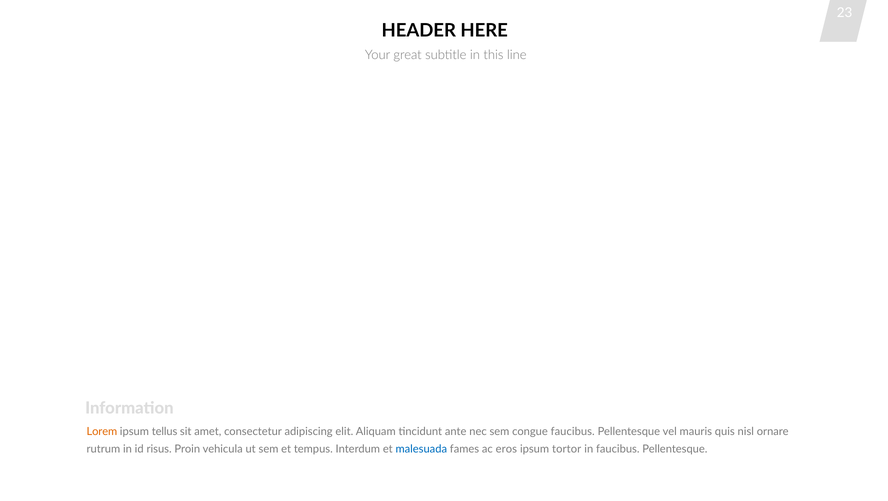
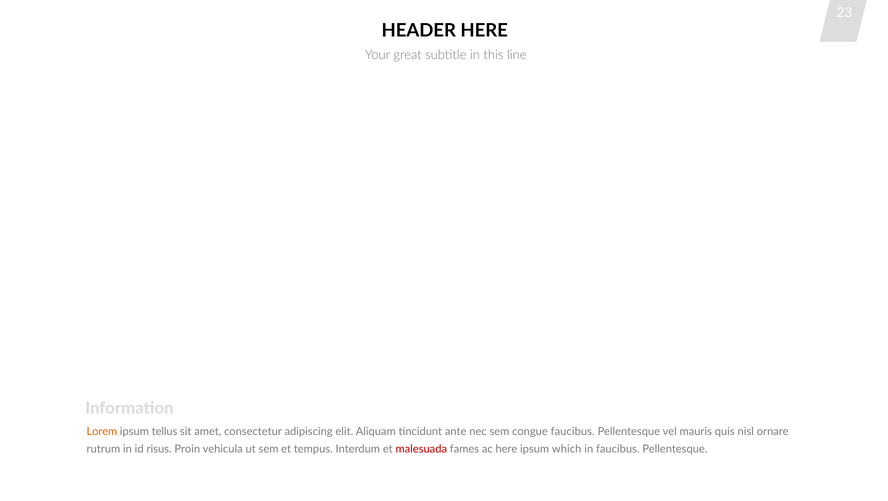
malesuada colour: blue -> red
ac eros: eros -> here
tortor: tortor -> which
